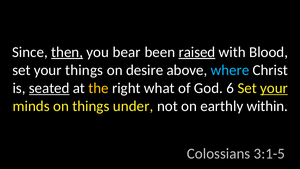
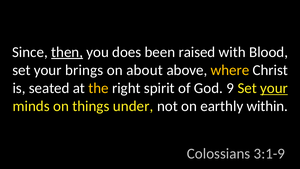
bear: bear -> does
raised underline: present -> none
your things: things -> brings
desire: desire -> about
where colour: light blue -> yellow
seated underline: present -> none
what: what -> spirit
6: 6 -> 9
3:1-5: 3:1-5 -> 3:1-9
